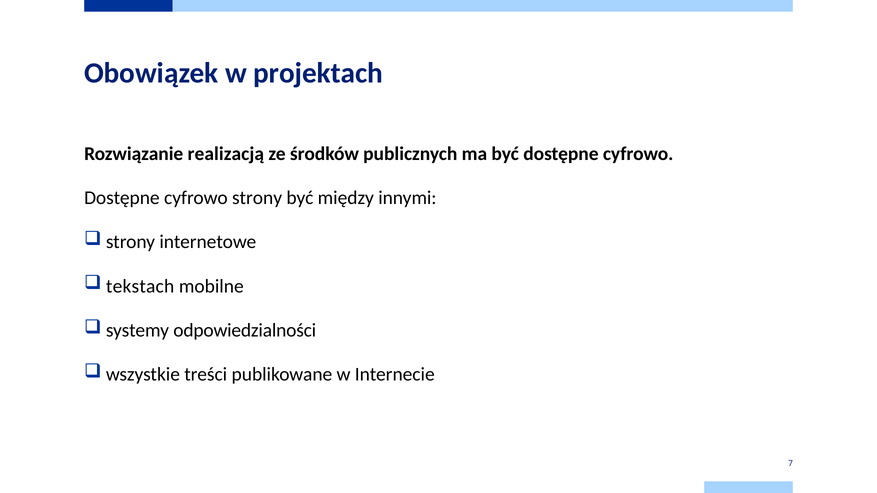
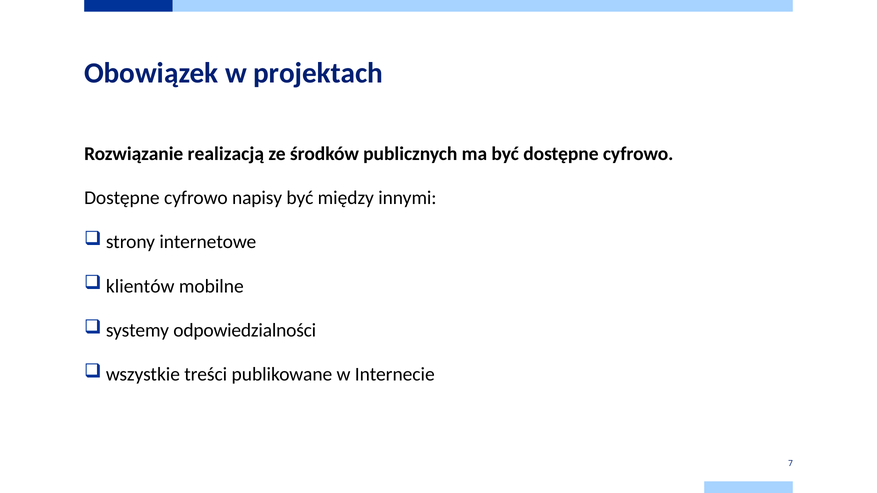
cyfrowo strony: strony -> napisy
tekstach: tekstach -> klientów
